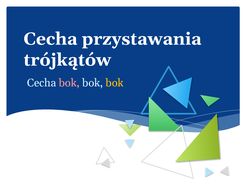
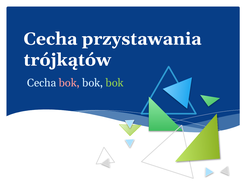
bok at (115, 83) colour: yellow -> light green
